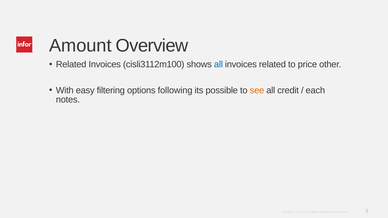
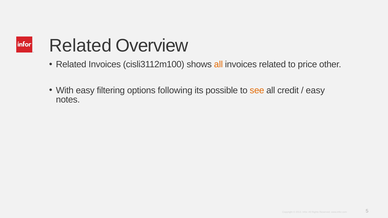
Amount at (80, 46): Amount -> Related
all at (218, 65) colour: blue -> orange
each at (315, 90): each -> easy
